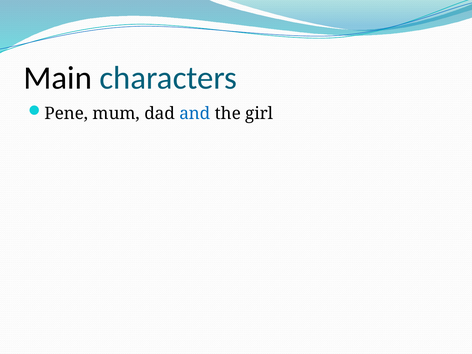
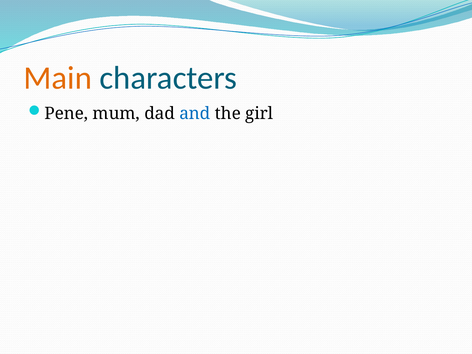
Main colour: black -> orange
